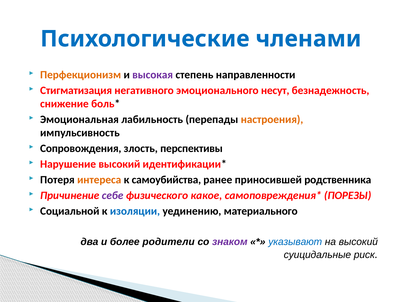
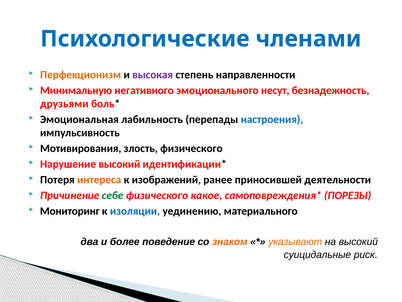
Стигматизация: Стигматизация -> Минимальную
снижение: снижение -> друзьями
настроения colour: orange -> blue
Сопровождения: Сопровождения -> Мотивирования
злость перспективы: перспективы -> физического
самоубийства: самоубийства -> изображений
родственника: родственника -> деятельности
себе colour: purple -> green
Социальной: Социальной -> Мониторинг
родители: родители -> поведение
знаком colour: purple -> orange
указывают colour: blue -> orange
